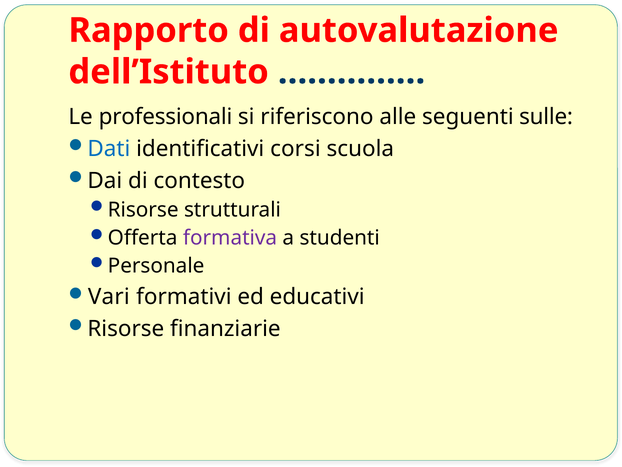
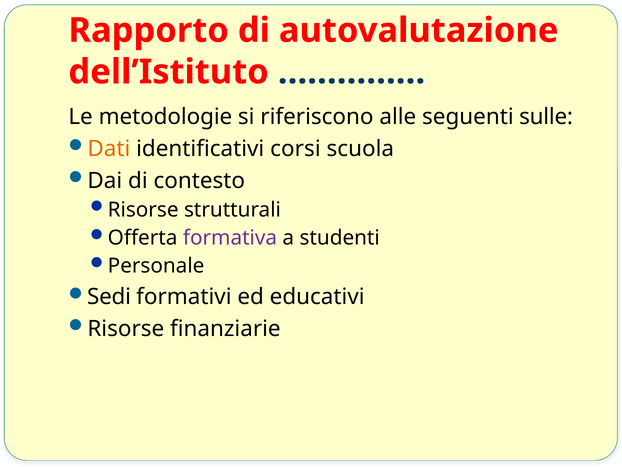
professionali: professionali -> metodologie
Dati colour: blue -> orange
Vari: Vari -> Sedi
